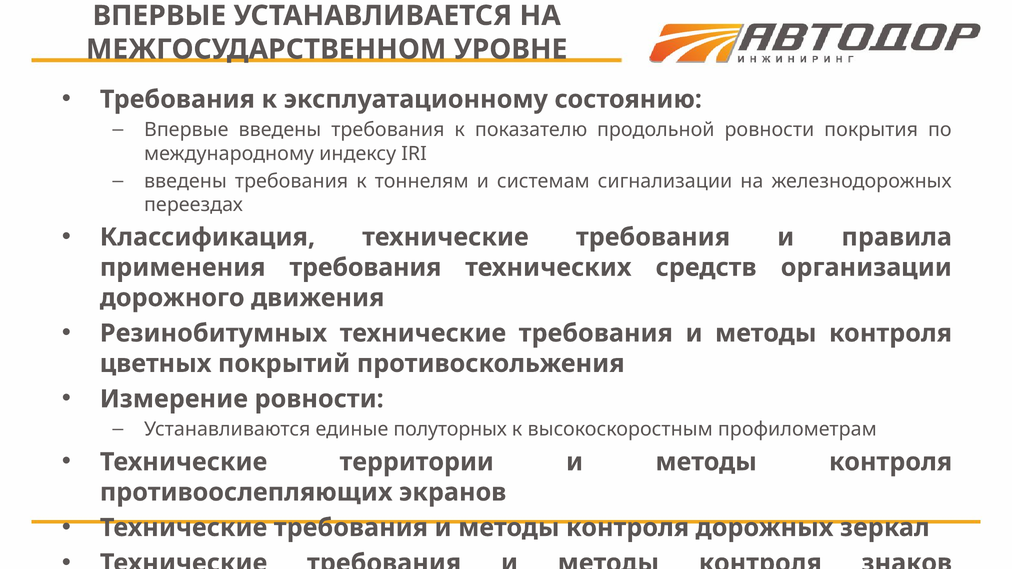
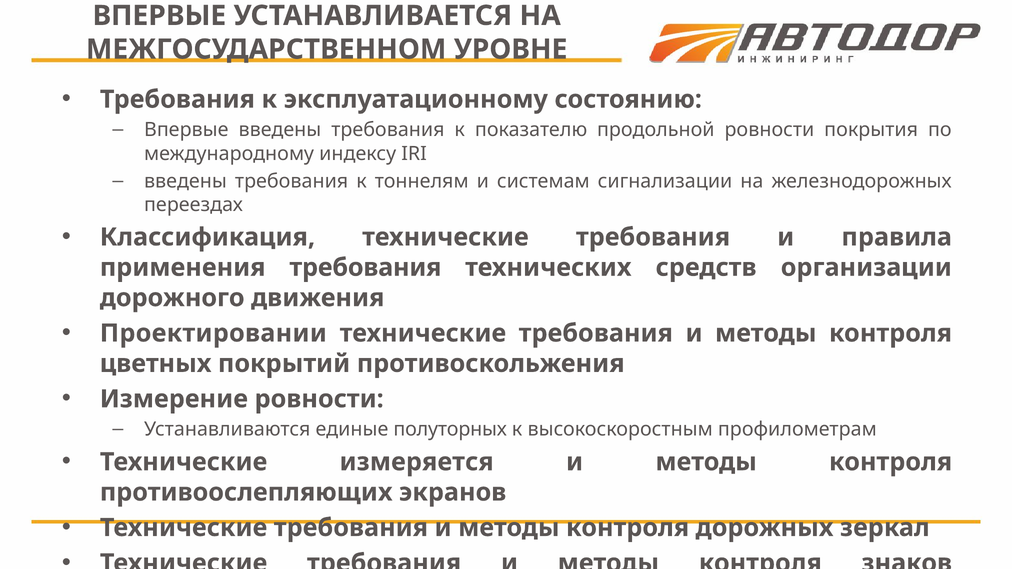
Резинобитумных: Резинобитумных -> Проектировании
территории: территории -> измеряется
